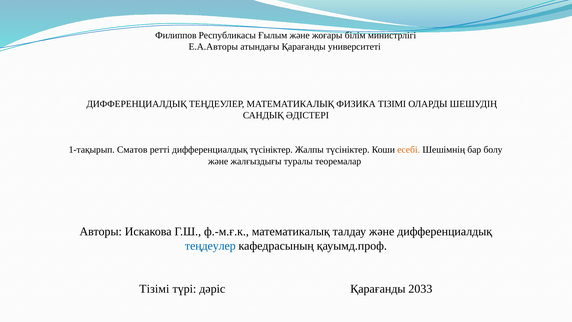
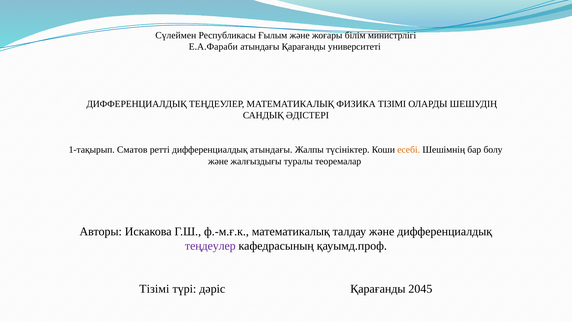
Филиппов: Филиппов -> Сүлеймен
Е.А.Авторы: Е.А.Авторы -> Е.А.Фараби
дифференциалдық түсініктер: түсініктер -> атындағы
теңдеулер at (210, 246) colour: blue -> purple
2033: 2033 -> 2045
